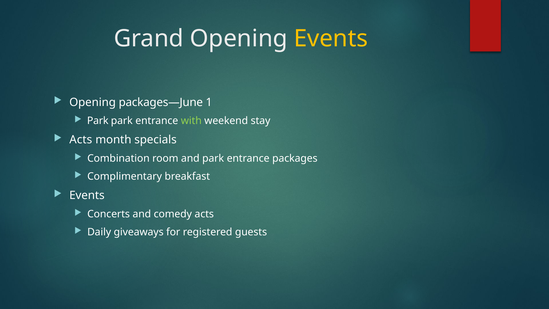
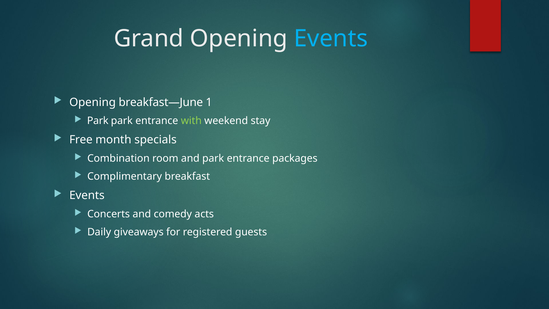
Events at (331, 39) colour: yellow -> light blue
packages—June: packages—June -> breakfast—June
Acts at (81, 140): Acts -> Free
